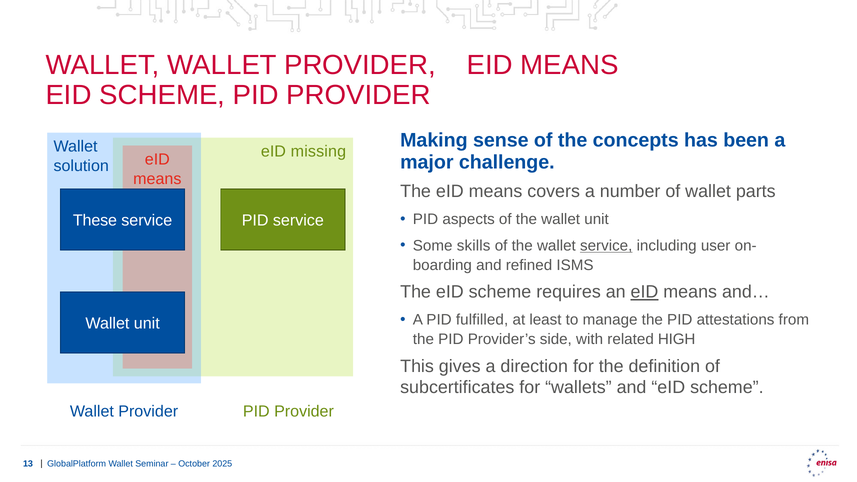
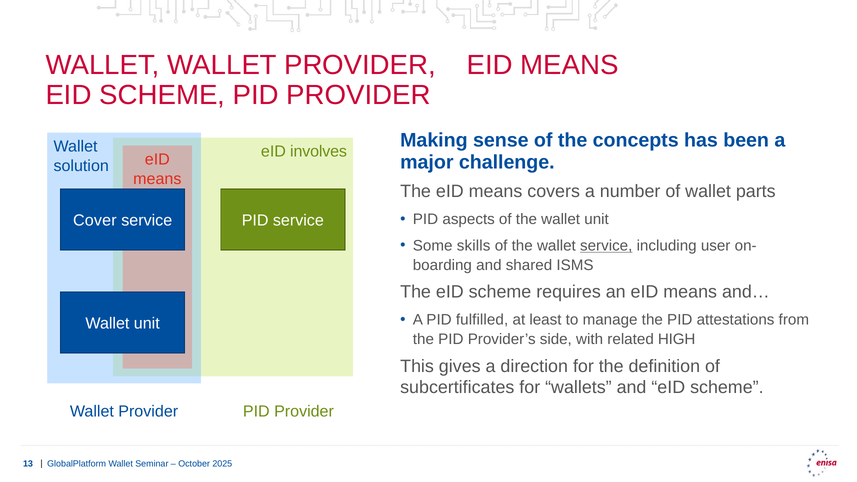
missing: missing -> involves
These: These -> Cover
refined: refined -> shared
eID at (644, 292) underline: present -> none
